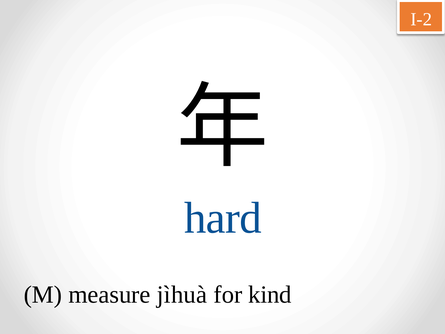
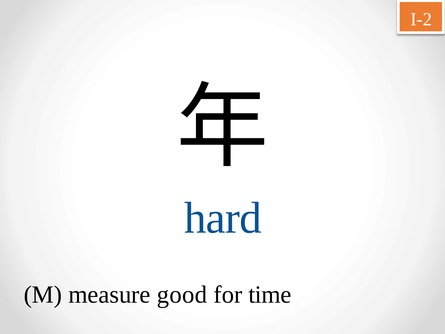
jìhuà: jìhuà -> good
kind: kind -> time
